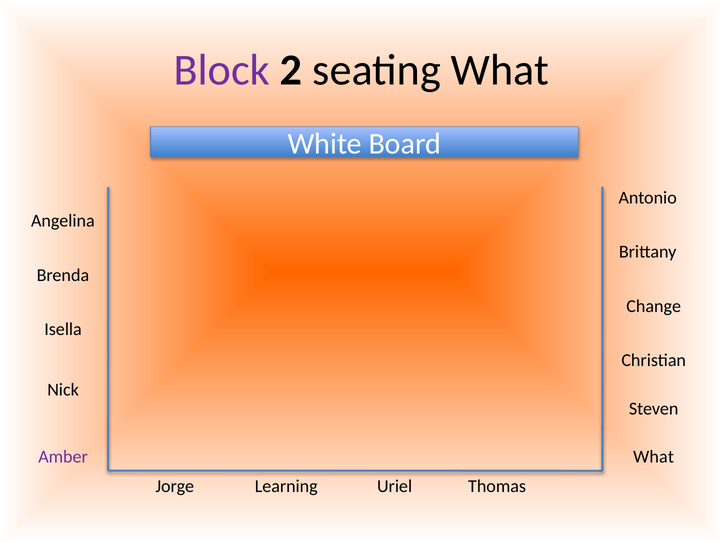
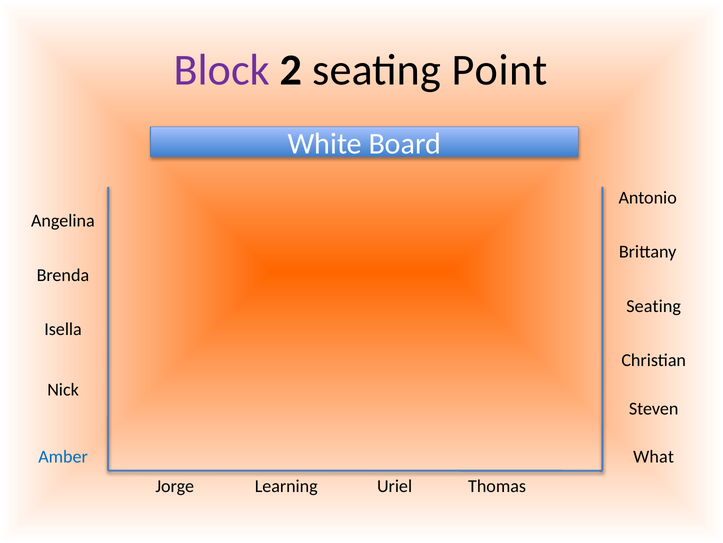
seating What: What -> Point
Change at (654, 306): Change -> Seating
Amber colour: purple -> blue
